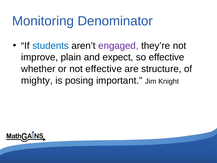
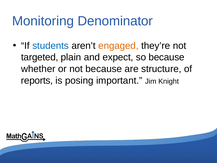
engaged colour: purple -> orange
improve: improve -> targeted
so effective: effective -> because
not effective: effective -> because
mighty: mighty -> reports
